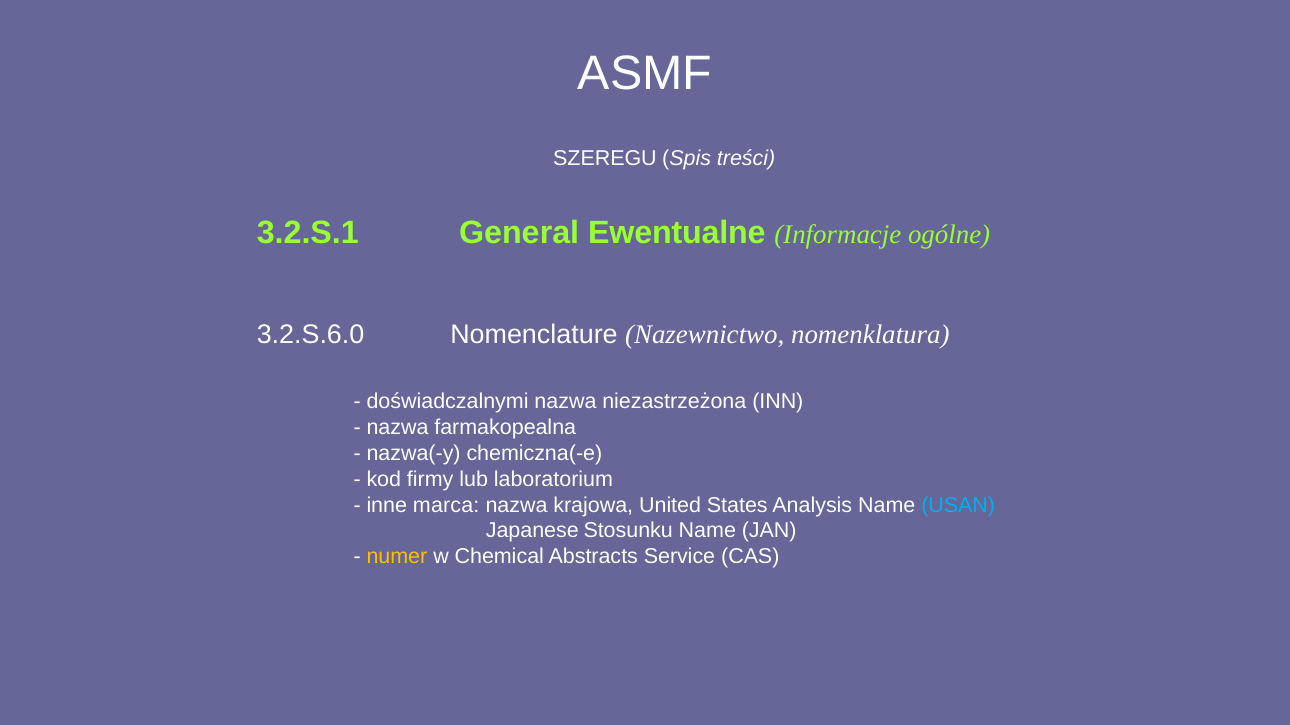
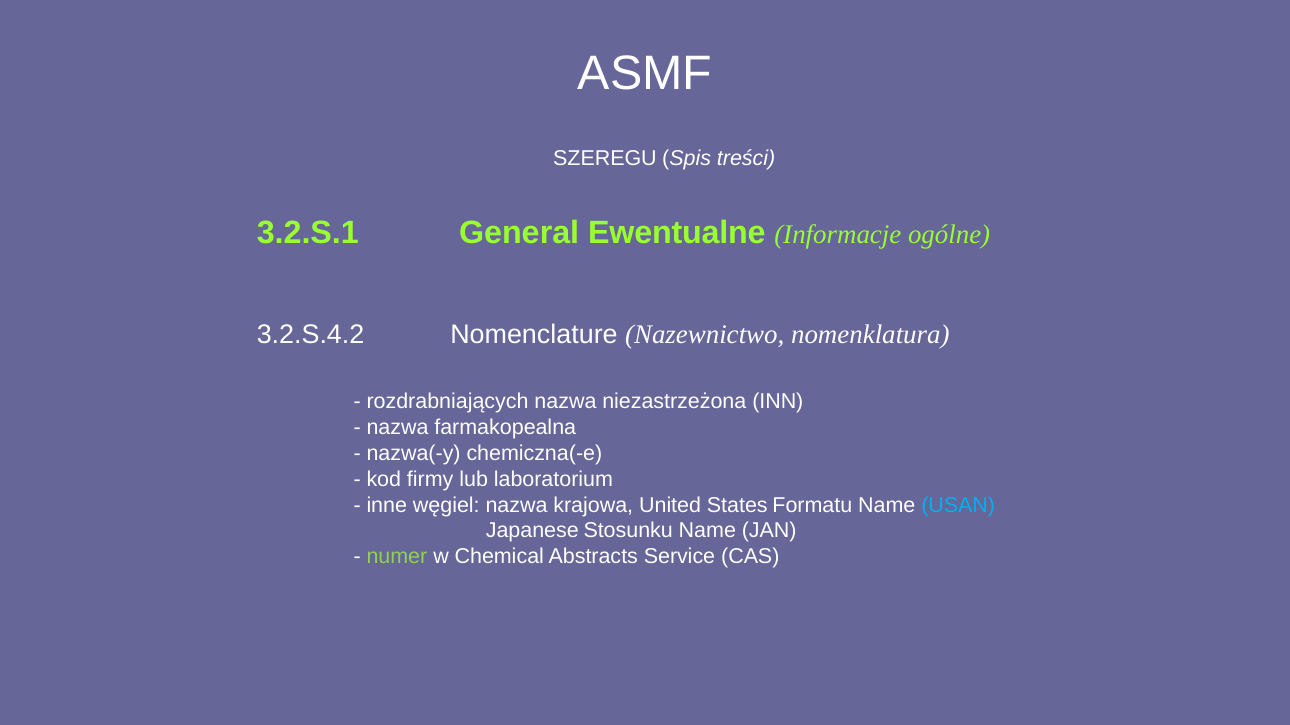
3.2.S.6.0: 3.2.S.6.0 -> 3.2.S.4.2
doświadczalnymi: doświadczalnymi -> rozdrabniających
marca: marca -> węgiel
Analysis: Analysis -> Formatu
numer colour: yellow -> light green
